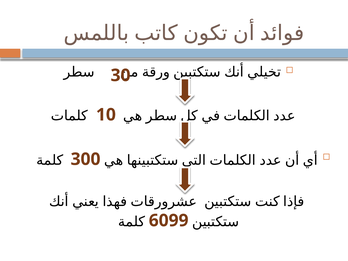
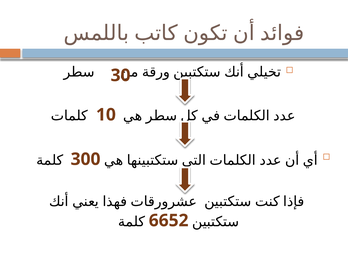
6099: 6099 -> 6652
